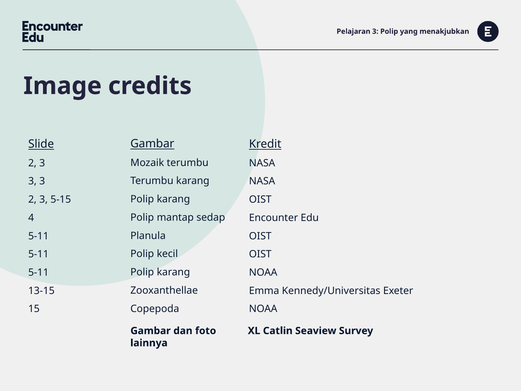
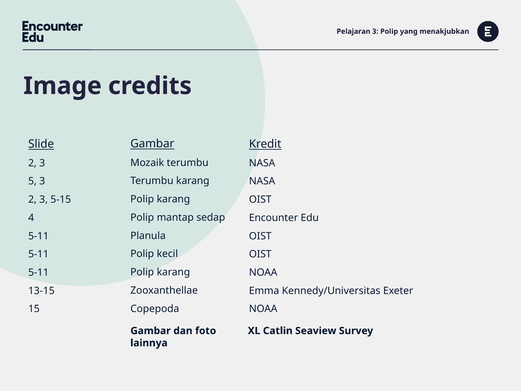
3 at (32, 181): 3 -> 5
